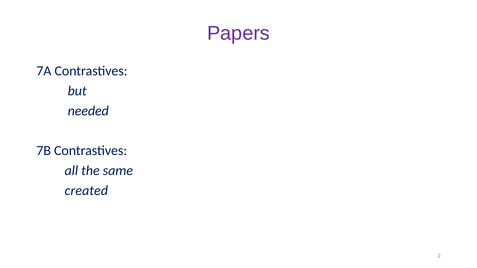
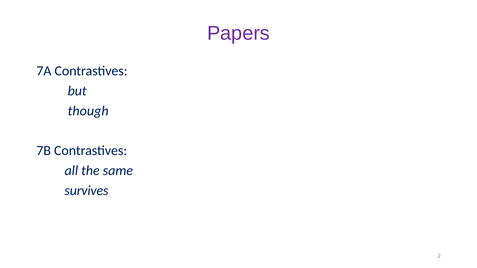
needed: needed -> though
created: created -> survives
